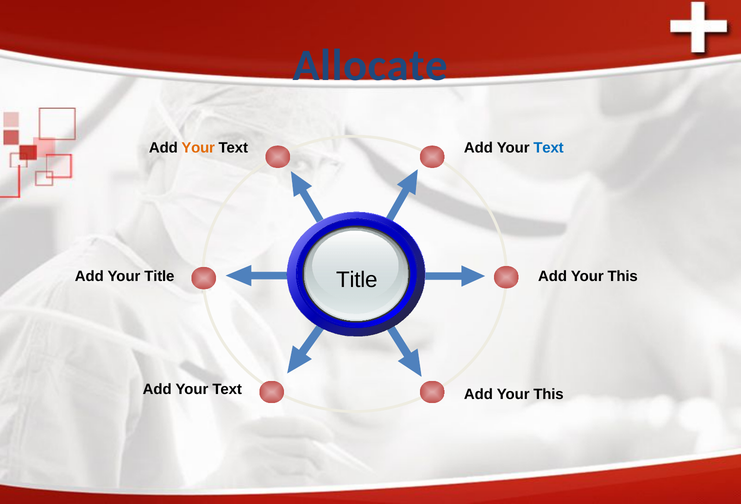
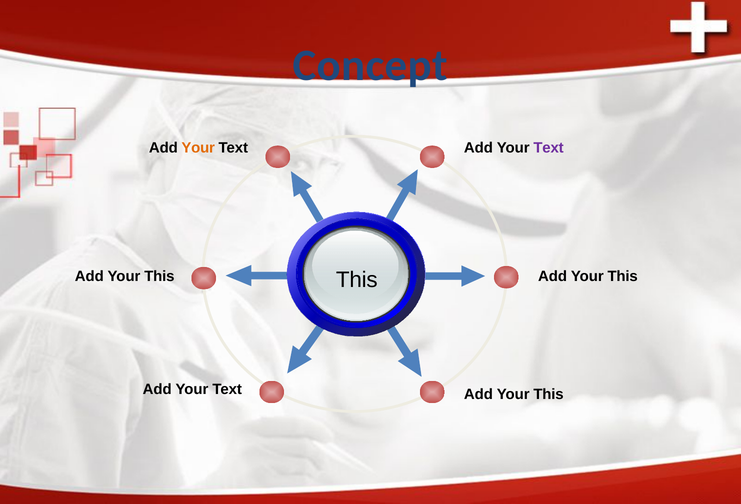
Allocate: Allocate -> Concept
Text at (549, 148) colour: blue -> purple
Title at (159, 277): Title -> This
Title at (357, 280): Title -> This
